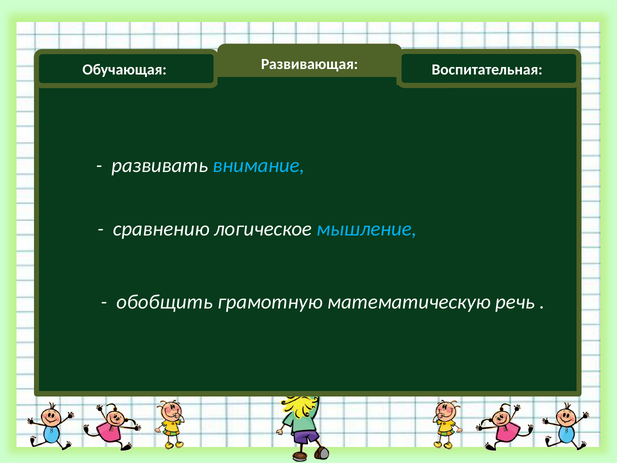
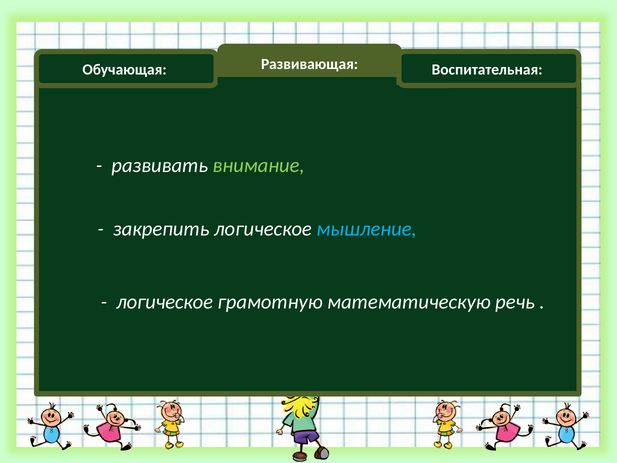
внимание colour: light blue -> light green
сравнению: сравнению -> закрепить
обобщить at (165, 302): обобщить -> логическое
